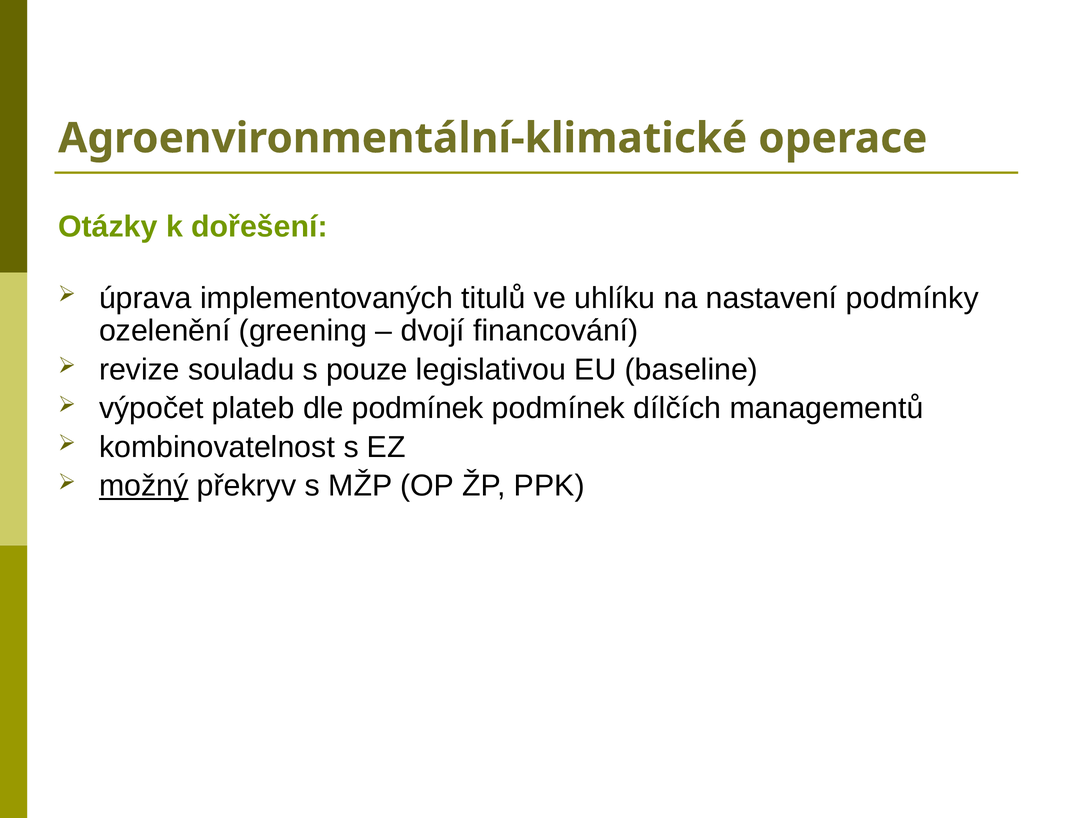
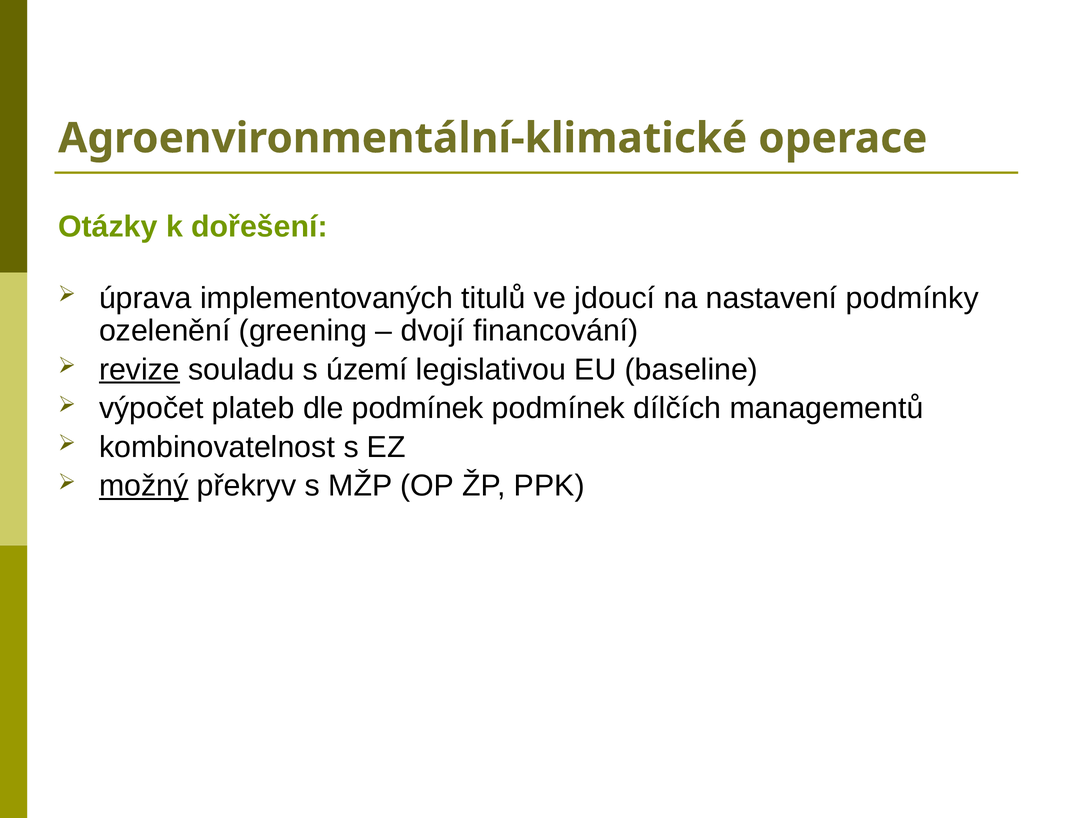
uhlíku: uhlíku -> jdoucí
revize underline: none -> present
pouze: pouze -> území
